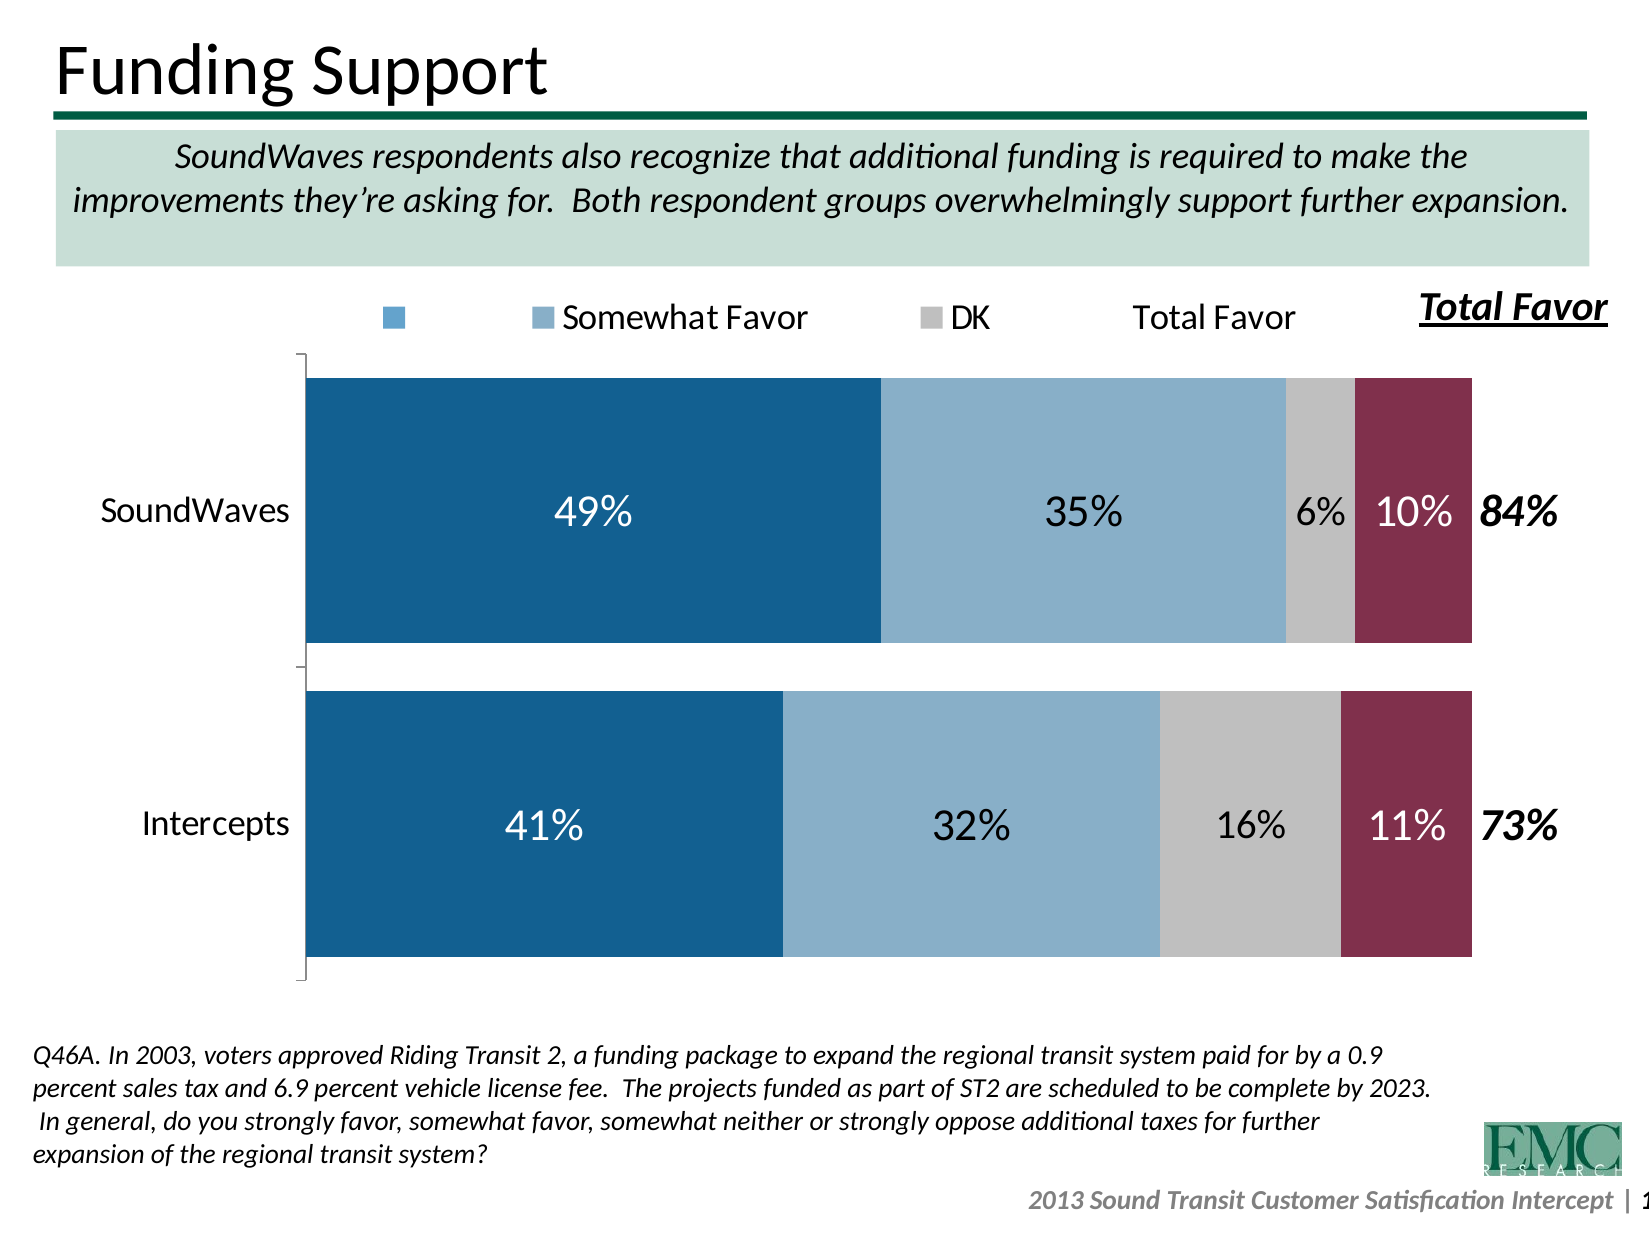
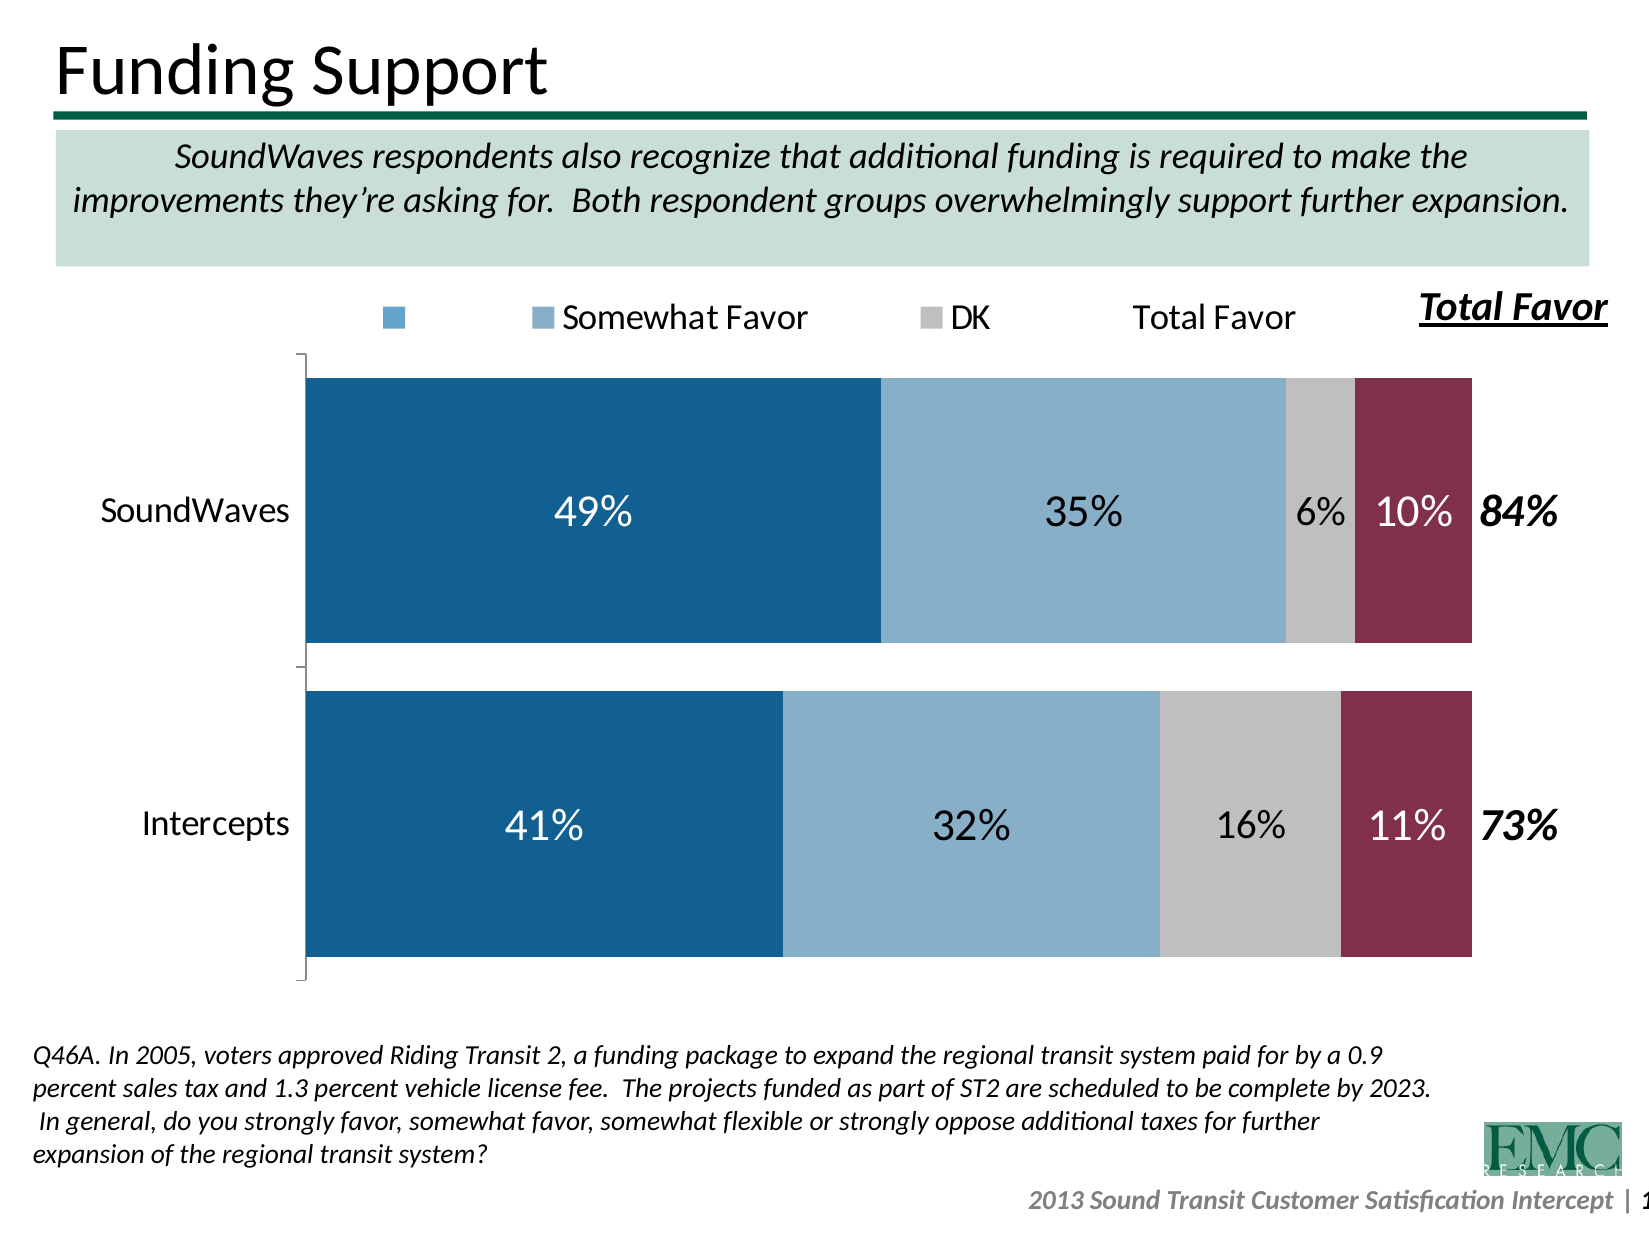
2003: 2003 -> 2005
6.9: 6.9 -> 1.3
neither: neither -> flexible
